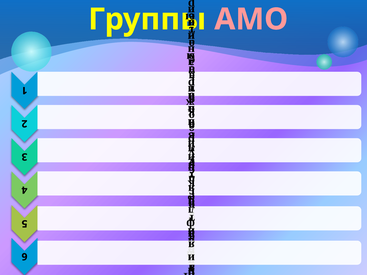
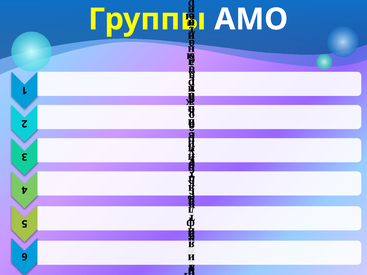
АМО colour: pink -> white
